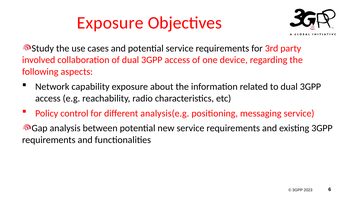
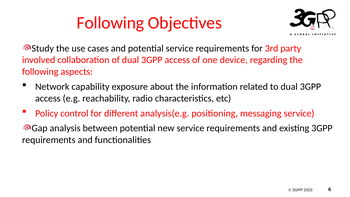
Exposure at (110, 23): Exposure -> Following
